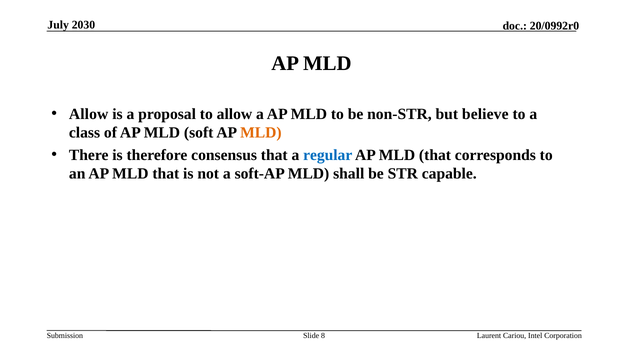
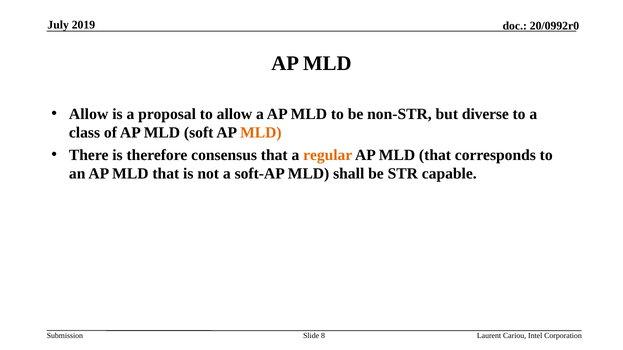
2030: 2030 -> 2019
believe: believe -> diverse
regular colour: blue -> orange
